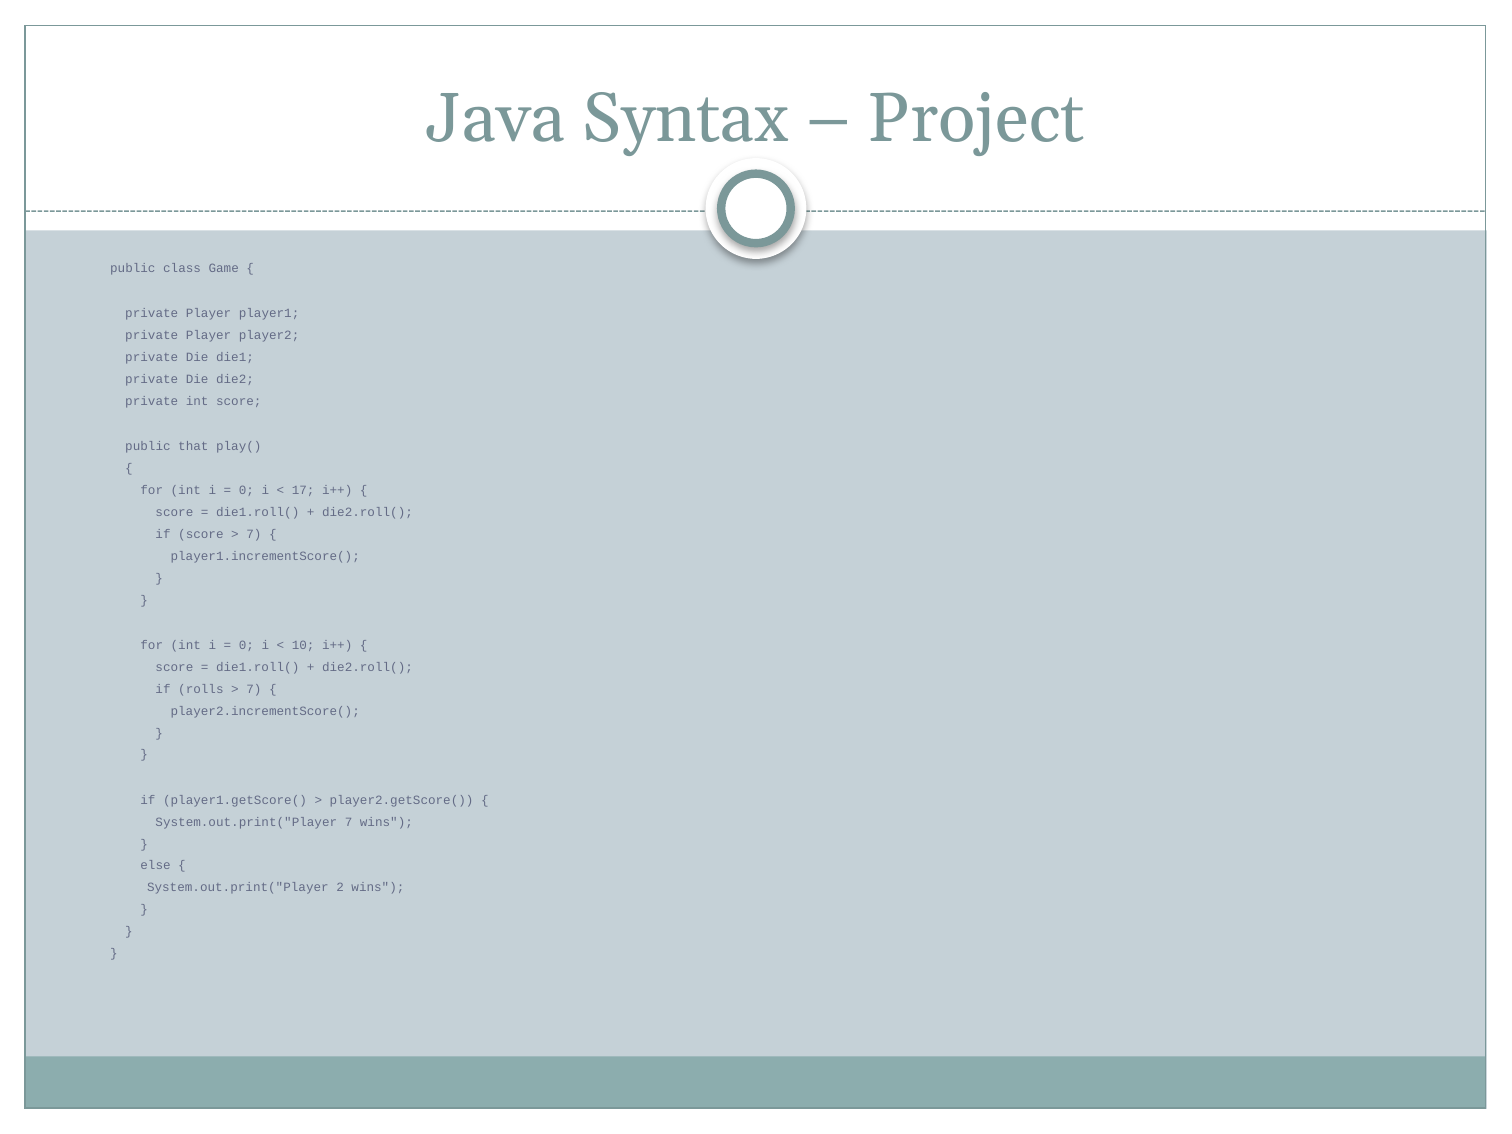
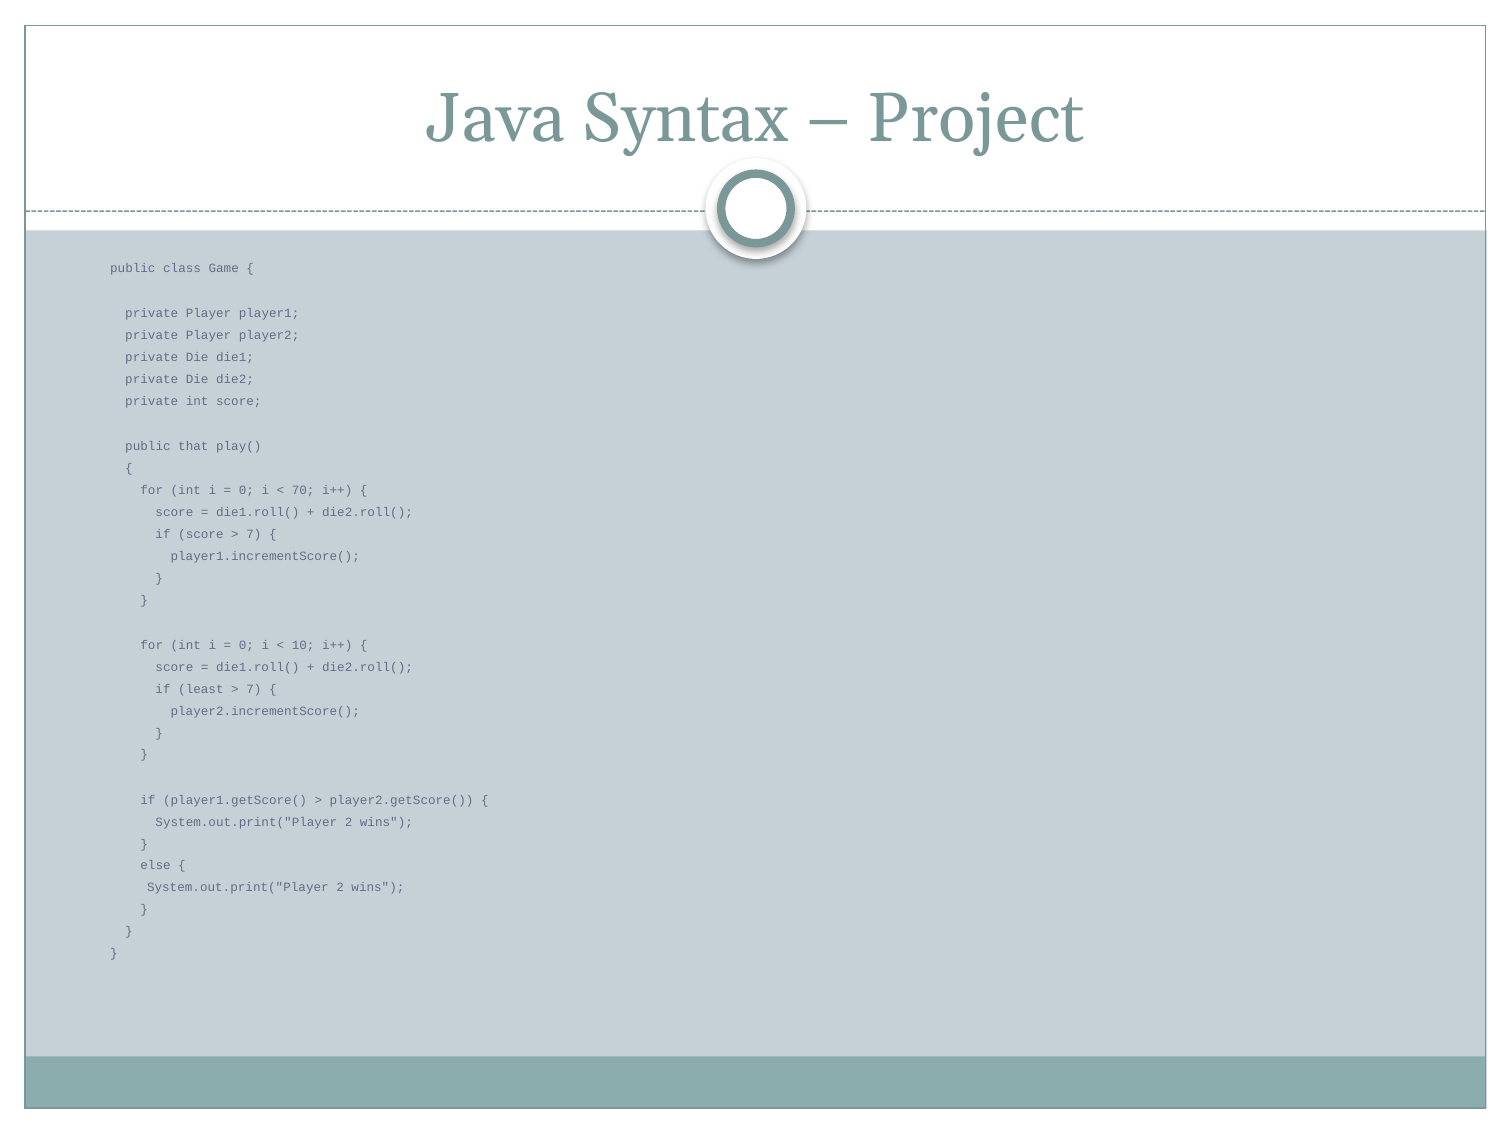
17: 17 -> 70
rolls: rolls -> least
7 at (349, 822): 7 -> 2
